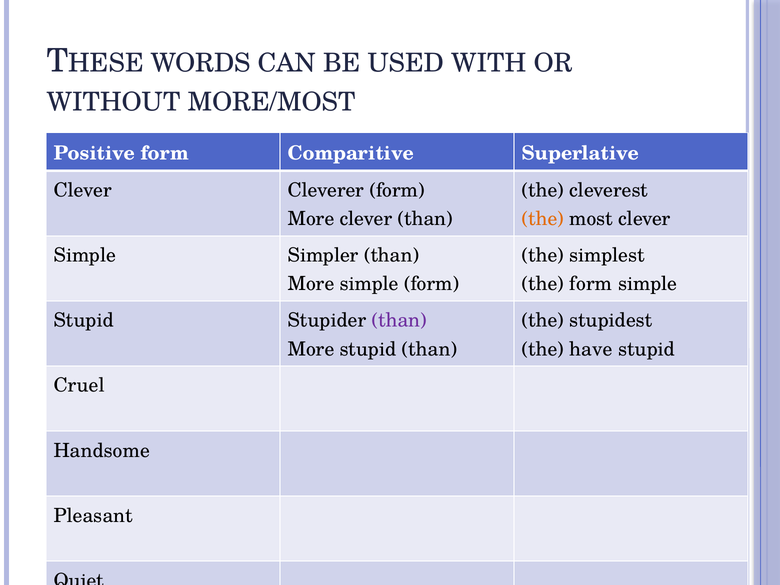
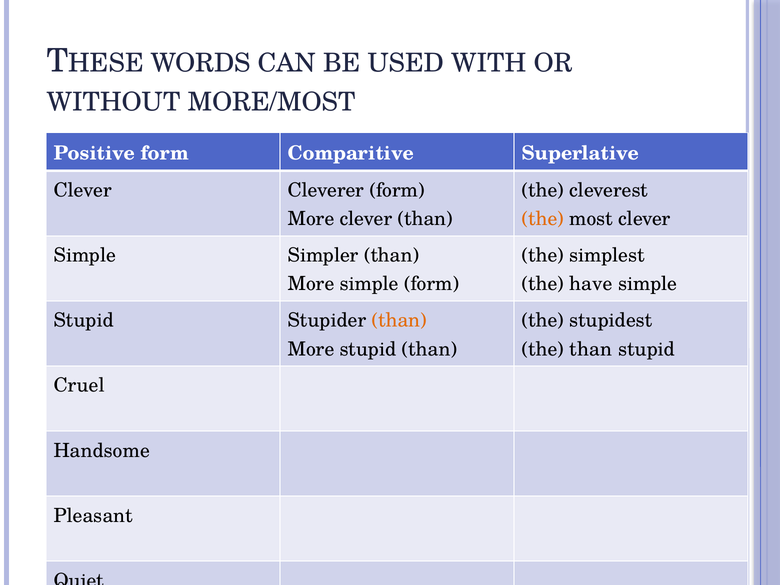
the form: form -> have
than at (399, 320) colour: purple -> orange
the have: have -> than
